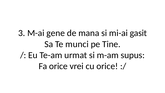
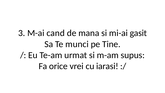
gene: gene -> cand
cu orice: orice -> iarasi
